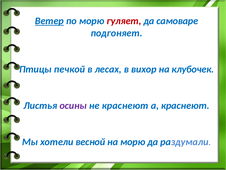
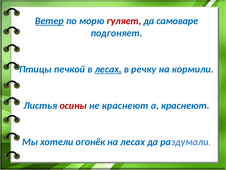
лесах at (108, 69) underline: none -> present
вихор: вихор -> речку
клубочек: клубочек -> кормили
осины colour: purple -> red
весной: весной -> огонёк
на морю: морю -> лесах
